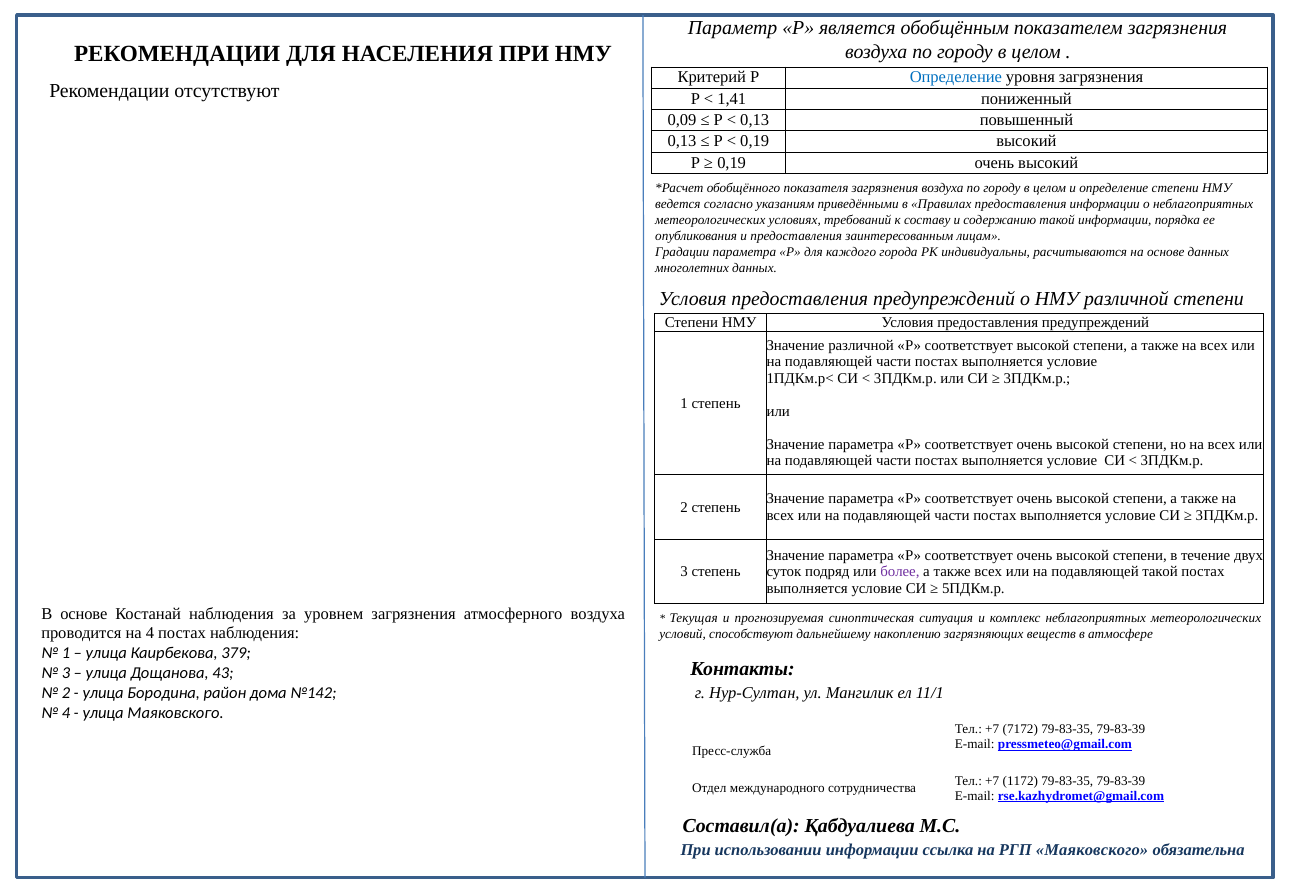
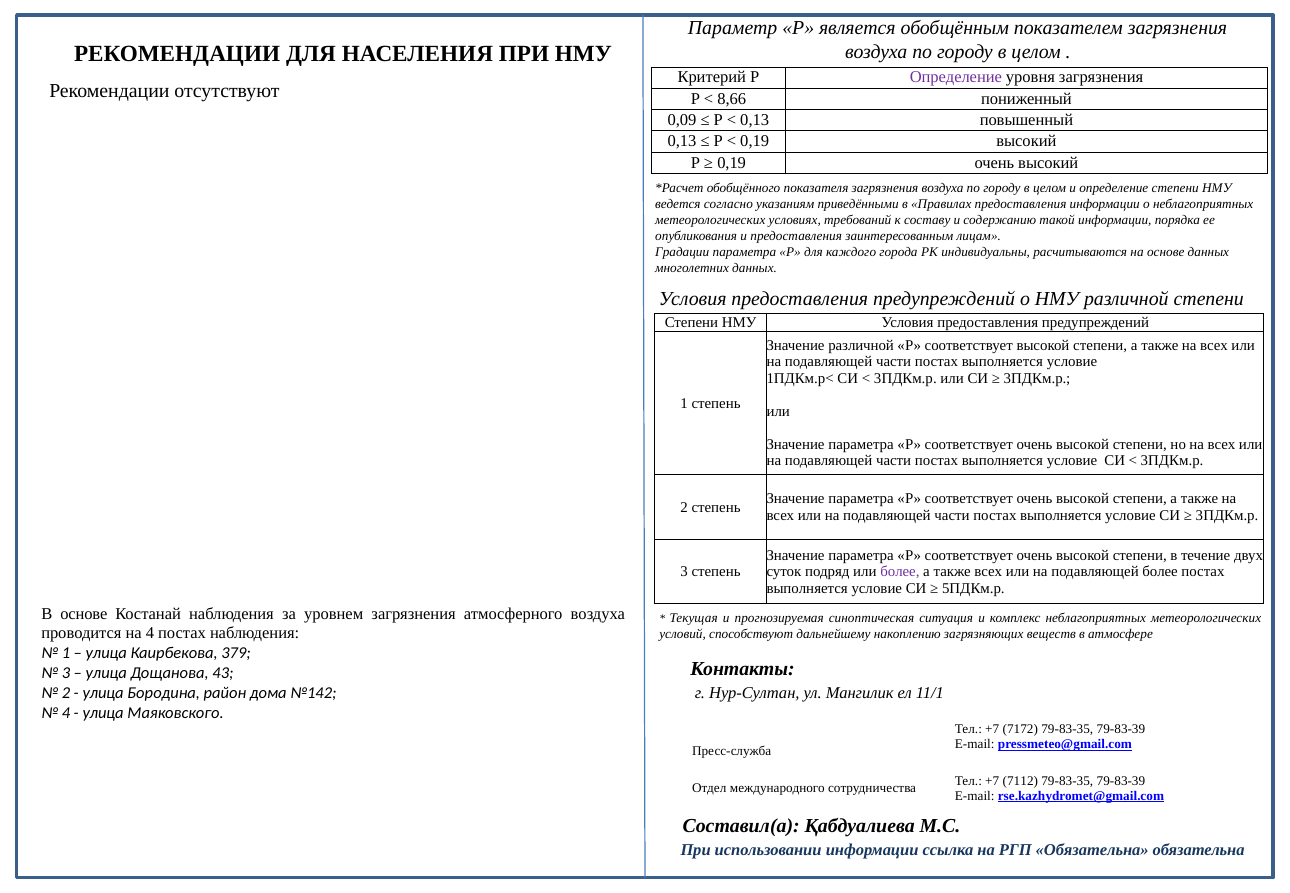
Определение at (956, 77) colour: blue -> purple
1,41: 1,41 -> 8,66
подавляющей такой: такой -> более
1172: 1172 -> 7112
РГП Маяковского: Маяковского -> Обязательна
